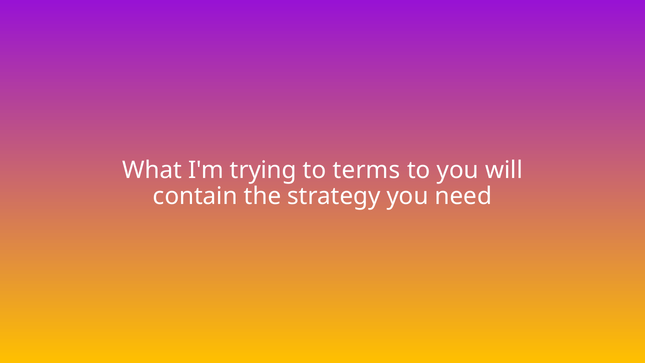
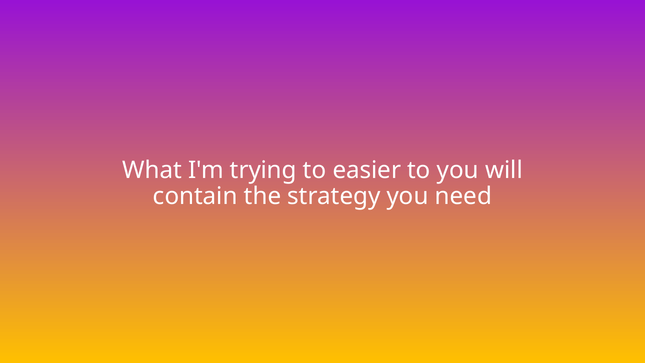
terms: terms -> easier
